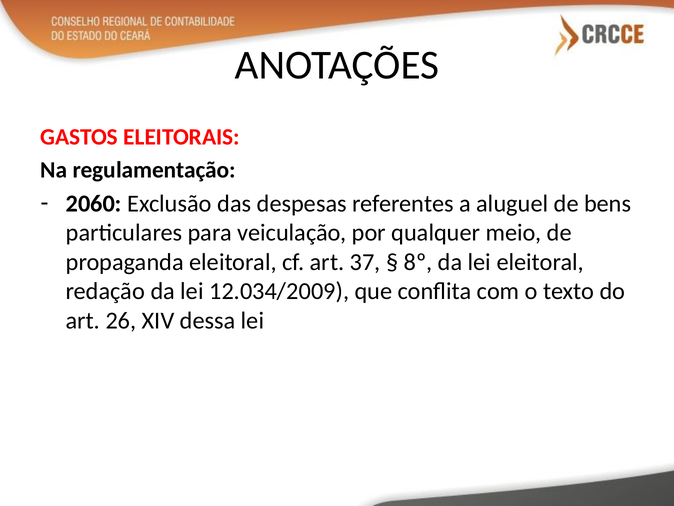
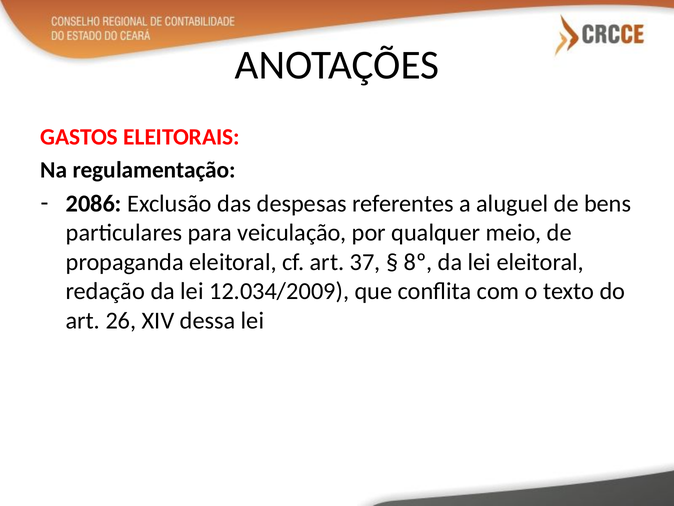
2060: 2060 -> 2086
